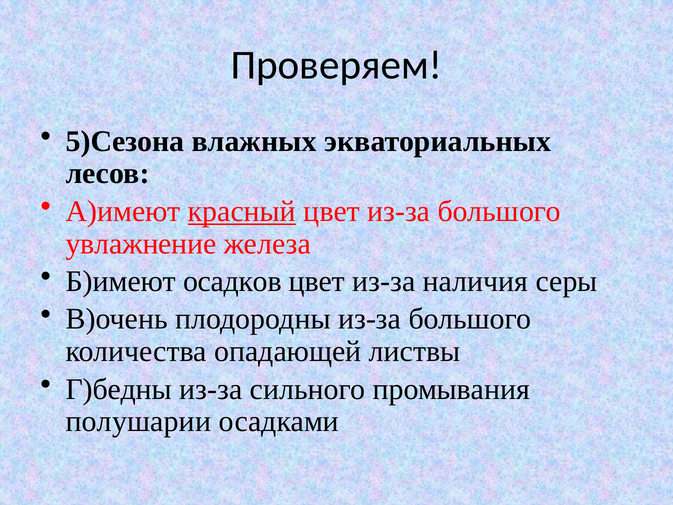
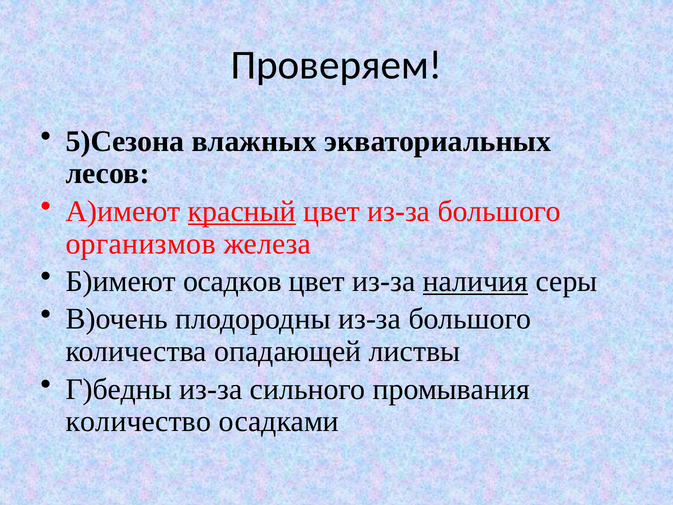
увлажнение: увлажнение -> организмов
наличия underline: none -> present
полушарии: полушарии -> количество
